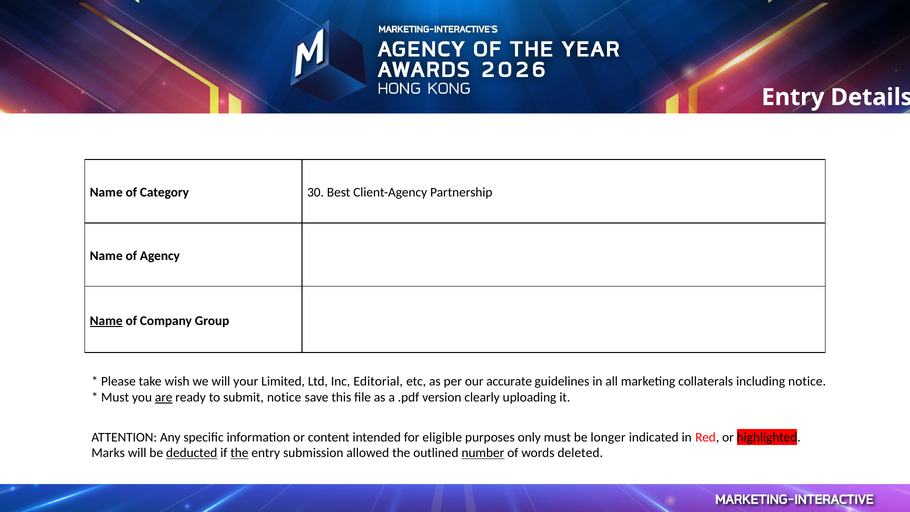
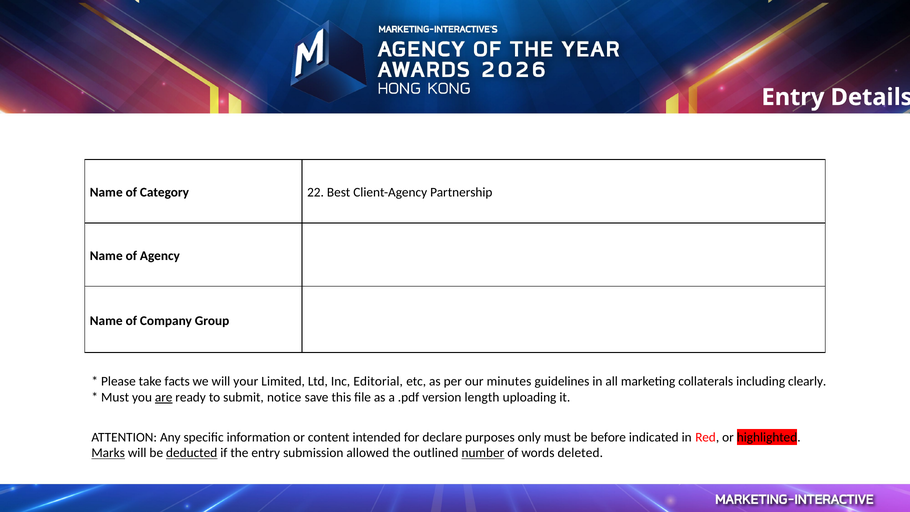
30: 30 -> 22
Name at (106, 321) underline: present -> none
wish: wish -> facts
accurate: accurate -> minutes
including notice: notice -> clearly
clearly: clearly -> length
eligible: eligible -> declare
longer: longer -> before
Marks underline: none -> present
the at (239, 453) underline: present -> none
